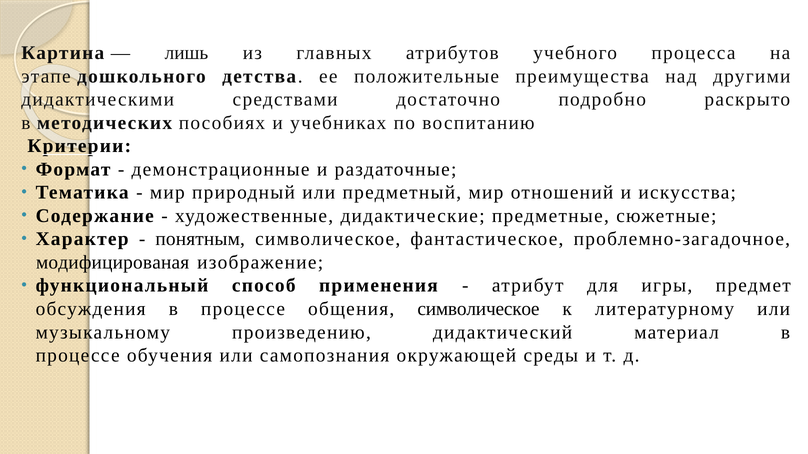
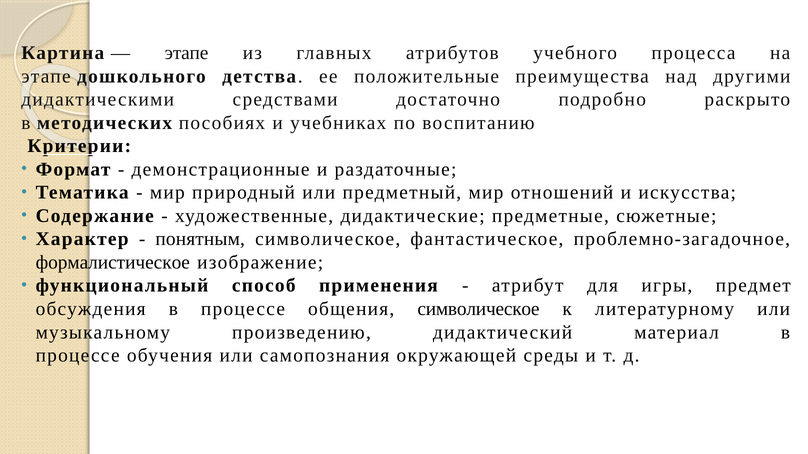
лишь at (187, 53): лишь -> этапе
модифицированая: модифицированая -> формалистическое
